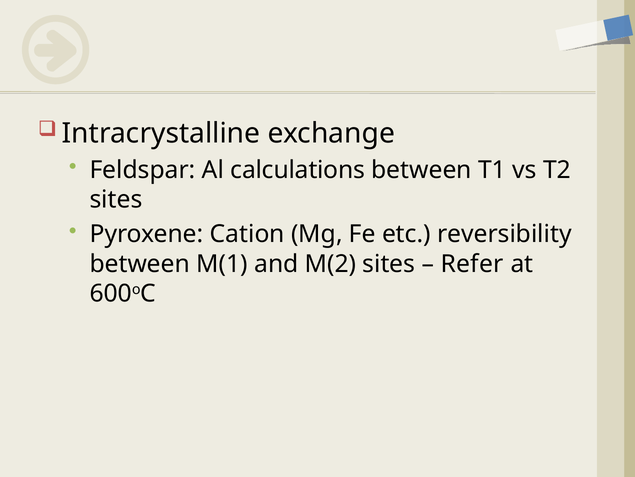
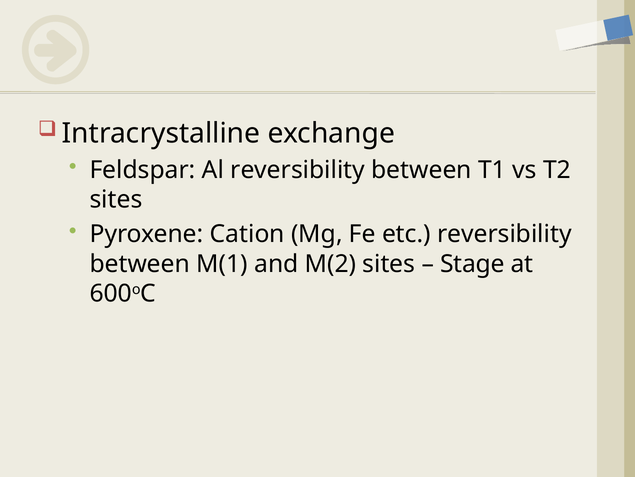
Al calculations: calculations -> reversibility
Refer: Refer -> Stage
